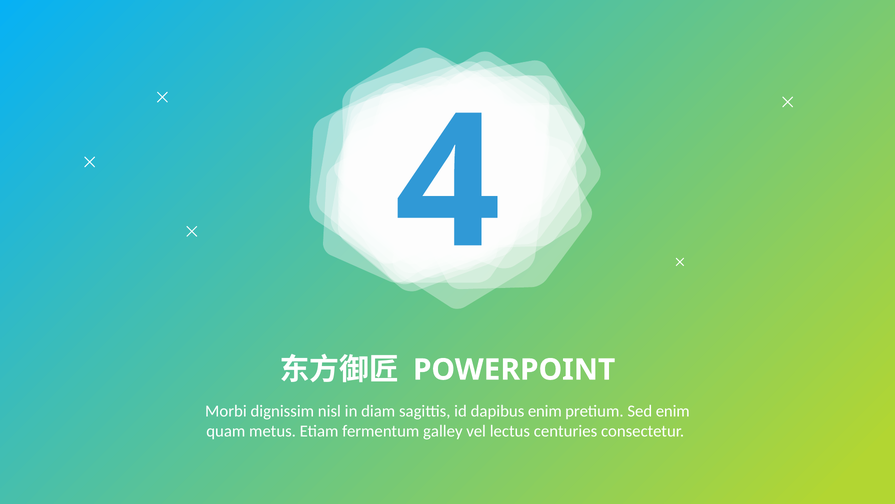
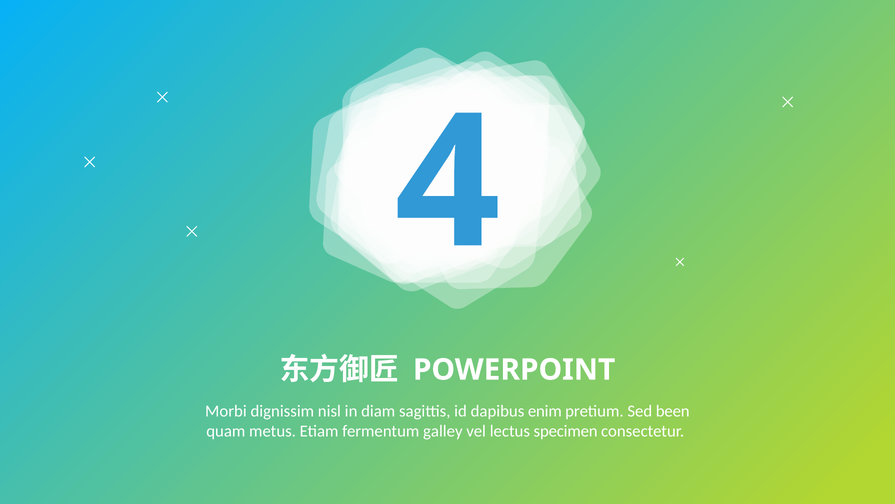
Sed enim: enim -> been
centuries: centuries -> specimen
